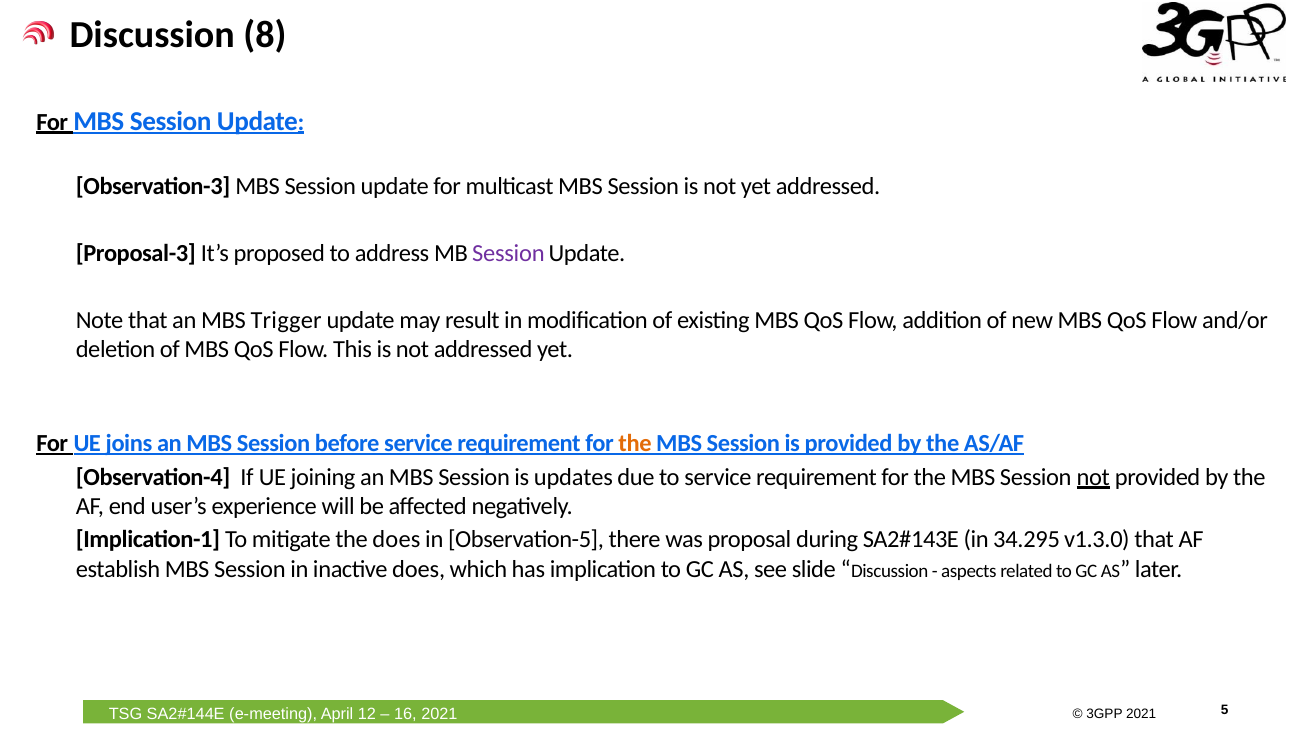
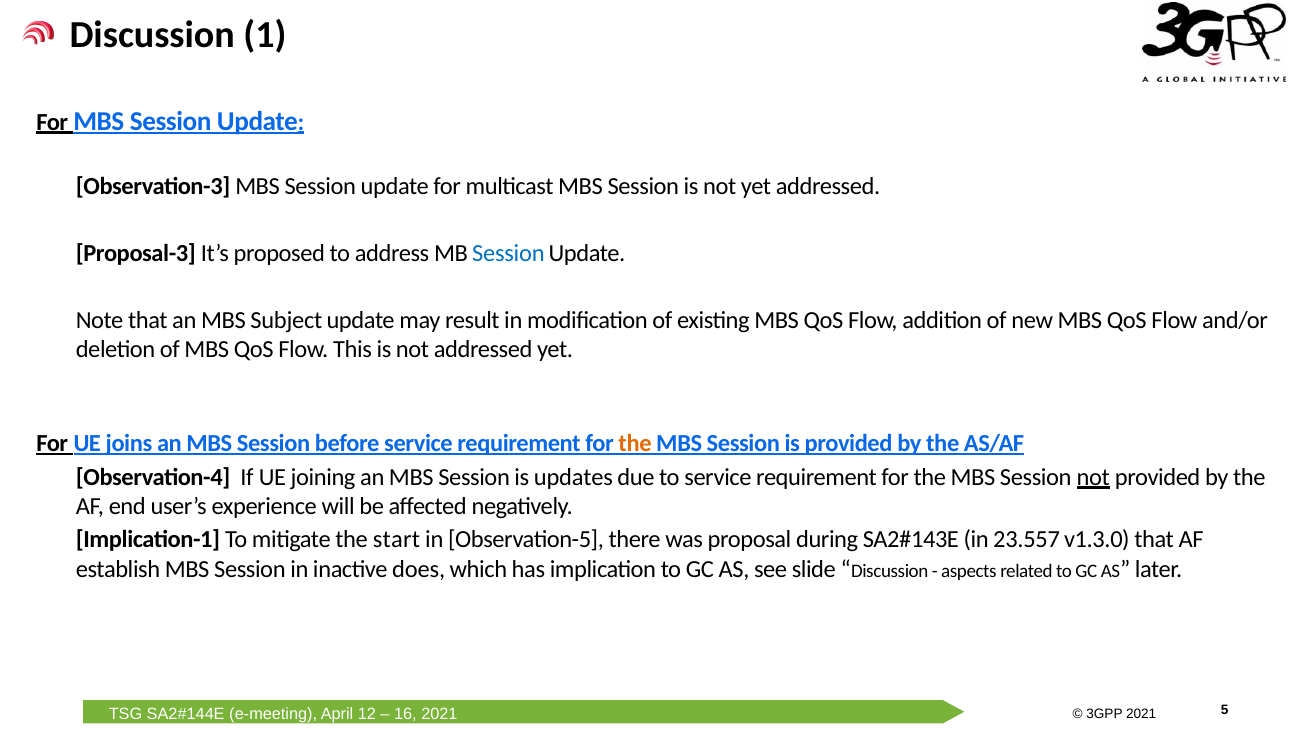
8: 8 -> 1
Session at (508, 253) colour: purple -> blue
Trigger: Trigger -> Subject
the does: does -> start
34.295: 34.295 -> 23.557
